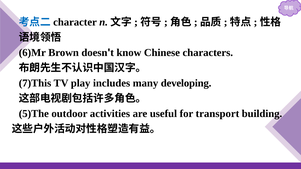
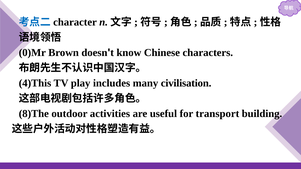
6)Mr: 6)Mr -> 0)Mr
7)This: 7)This -> 4)This
developing: developing -> civilisation
5)The: 5)The -> 8)The
